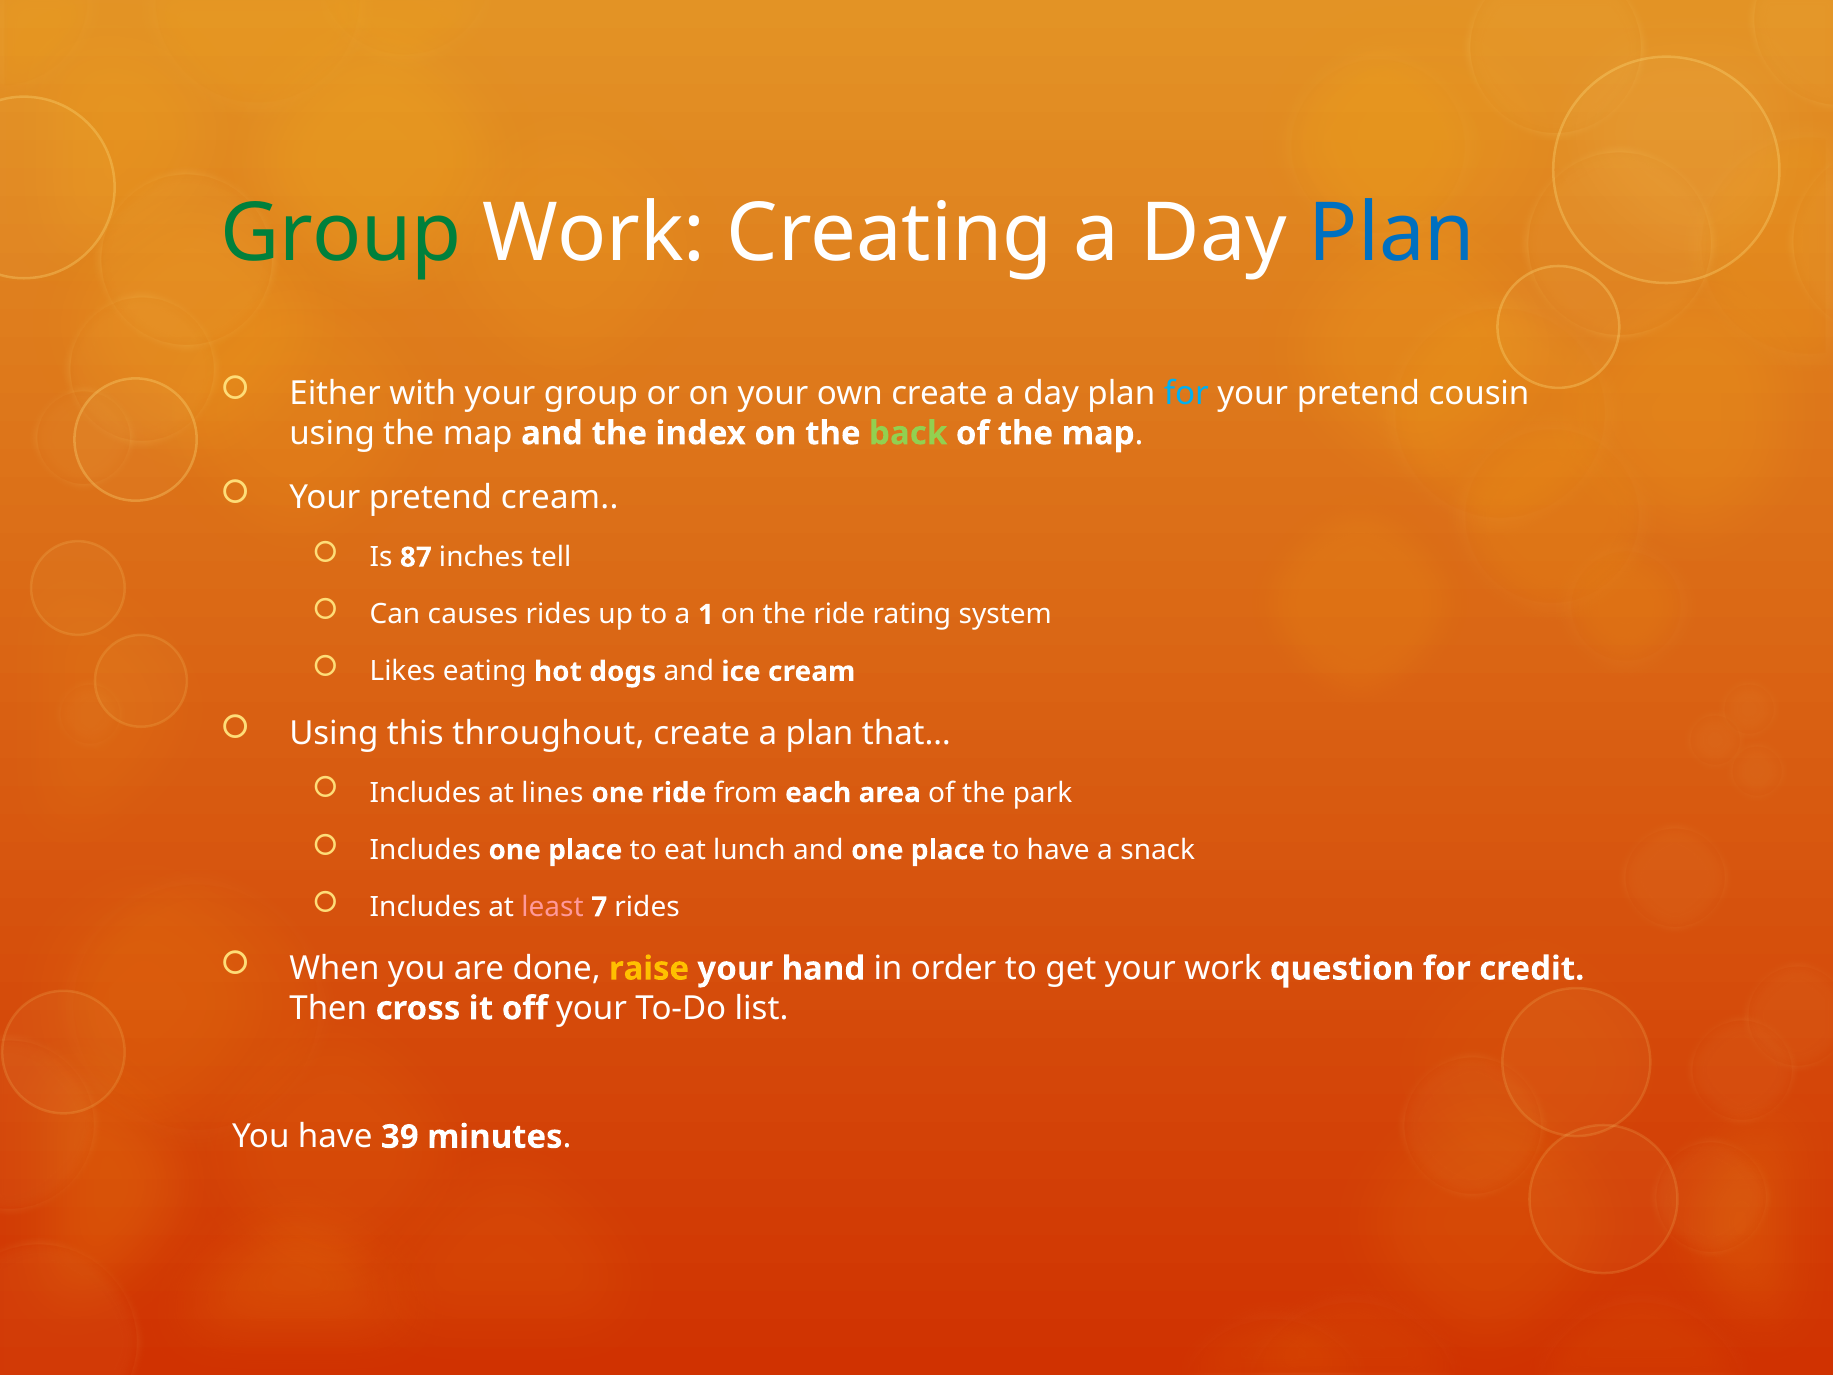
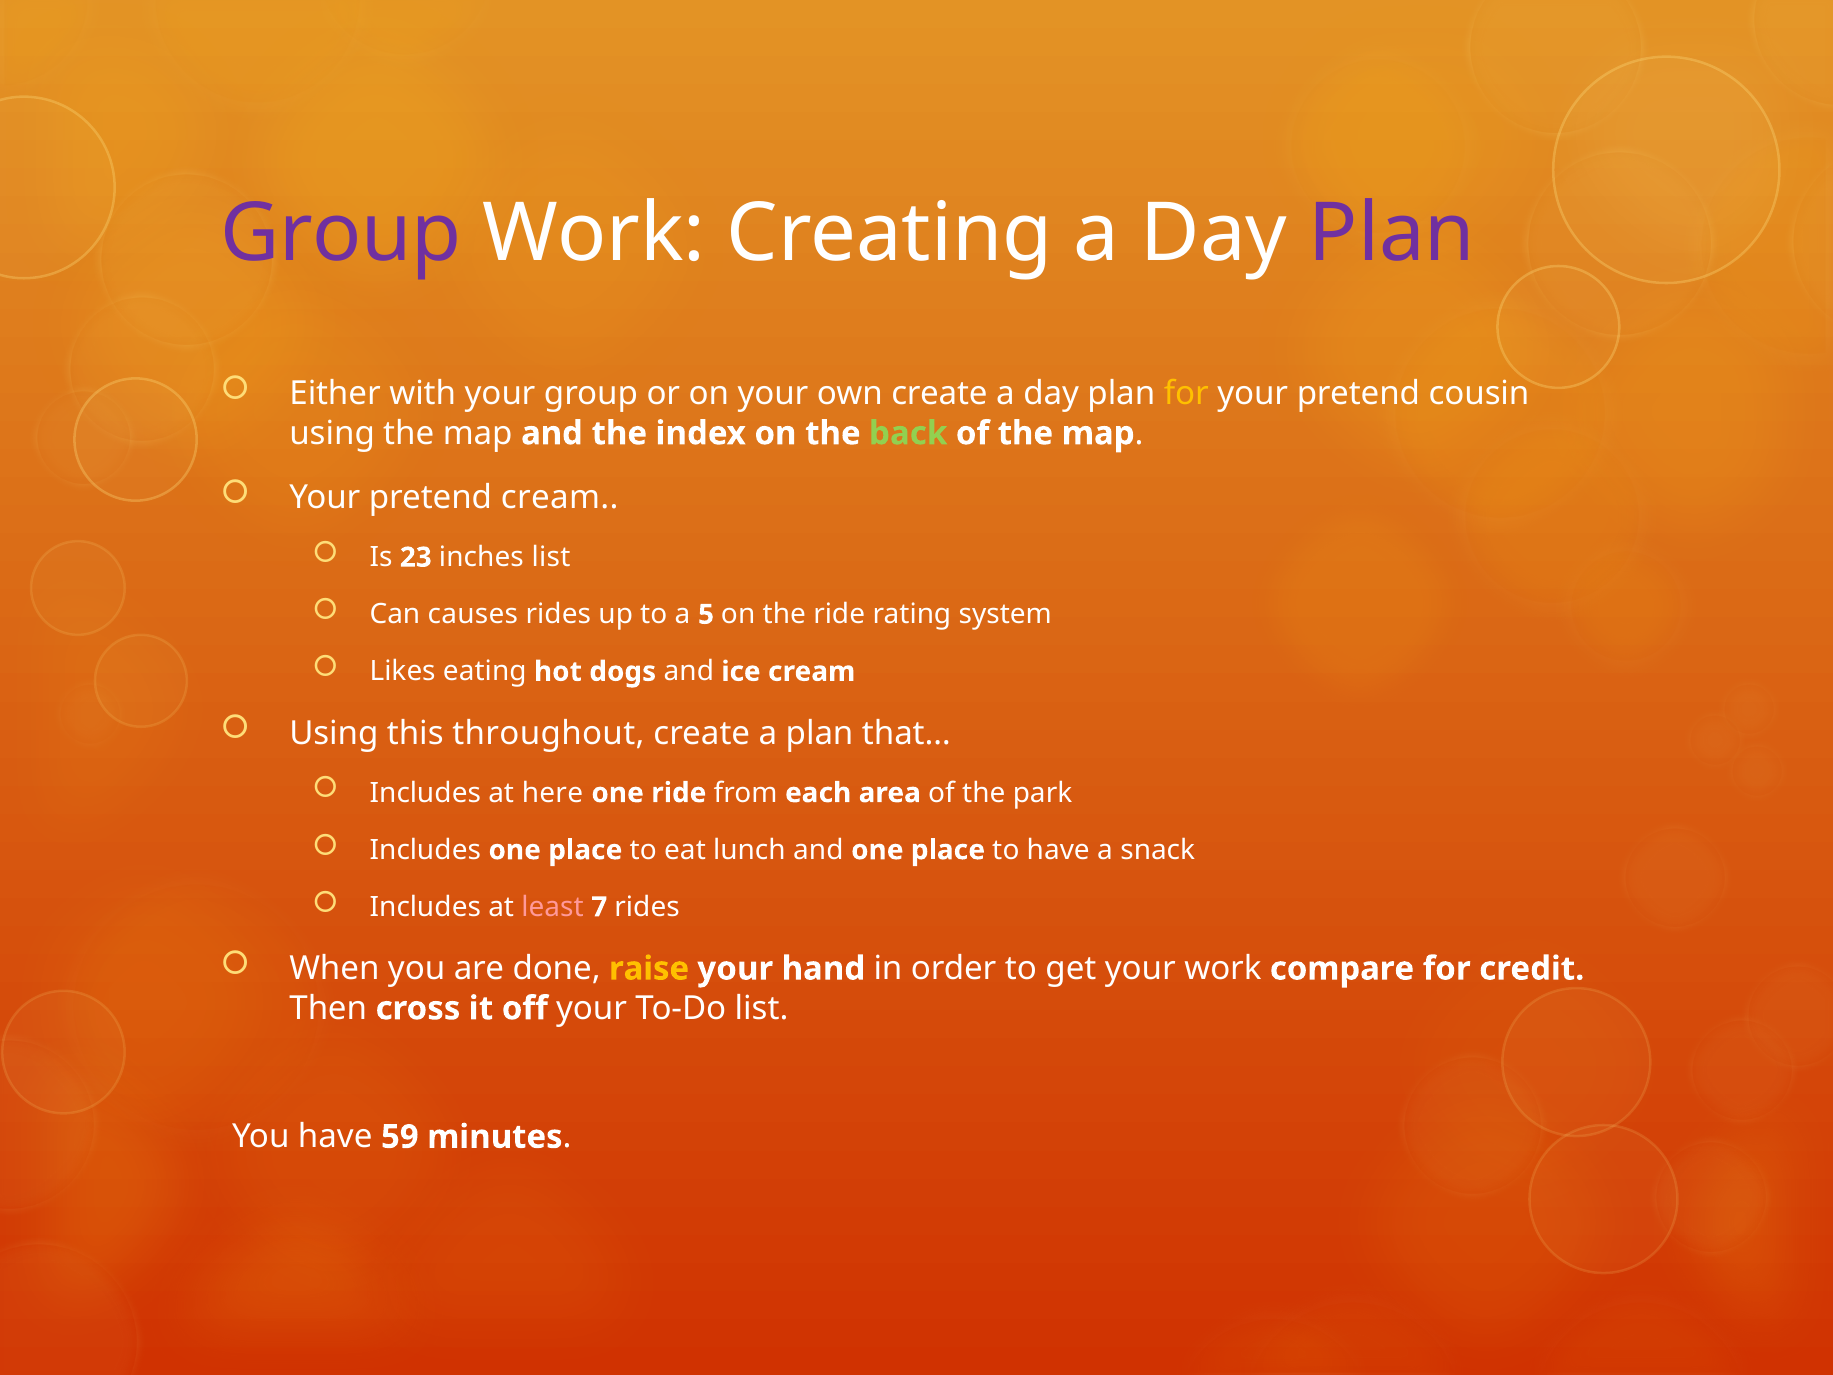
Group at (341, 234) colour: green -> purple
Plan at (1392, 234) colour: blue -> purple
for at (1186, 394) colour: light blue -> yellow
87: 87 -> 23
inches tell: tell -> list
1: 1 -> 5
lines: lines -> here
question: question -> compare
39: 39 -> 59
